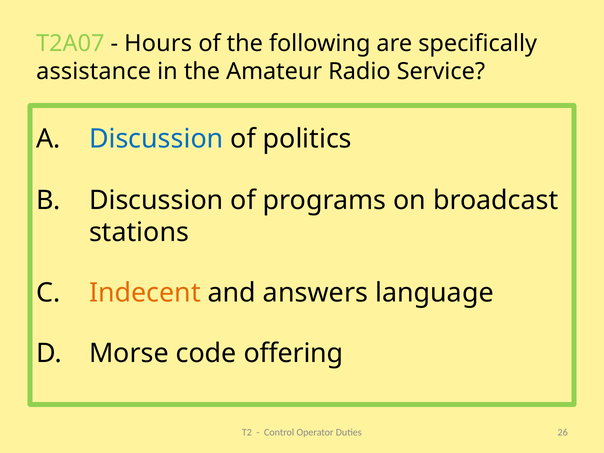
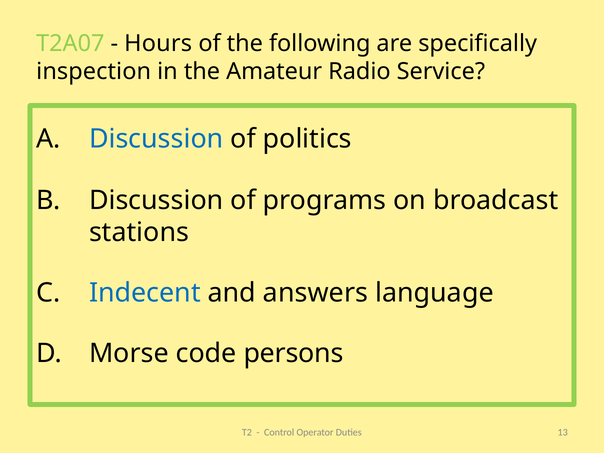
assistance: assistance -> inspection
Indecent colour: orange -> blue
offering: offering -> persons
26: 26 -> 13
